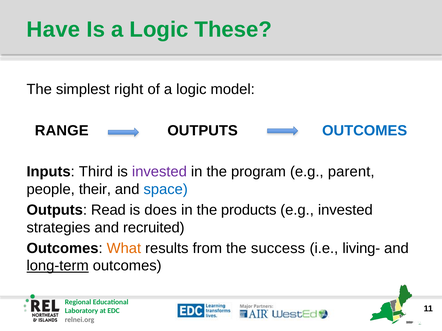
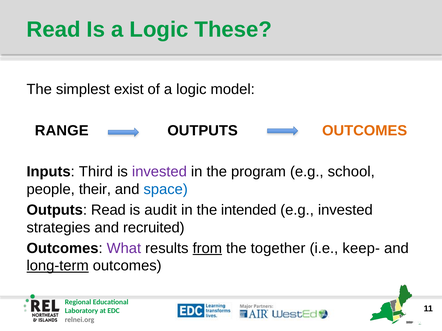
Have at (53, 30): Have -> Read
right: right -> exist
OUTCOMES at (365, 131) colour: blue -> orange
parent: parent -> school
does: does -> audit
products: products -> intended
What colour: orange -> purple
from underline: none -> present
success: success -> together
living-: living- -> keep-
